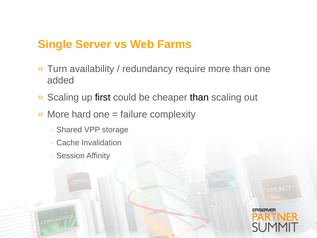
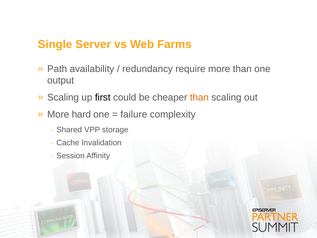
Turn: Turn -> Path
added: added -> output
than at (199, 97) colour: black -> orange
